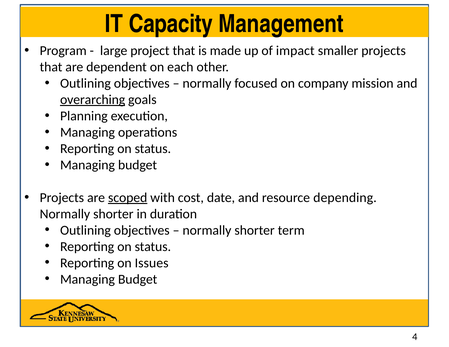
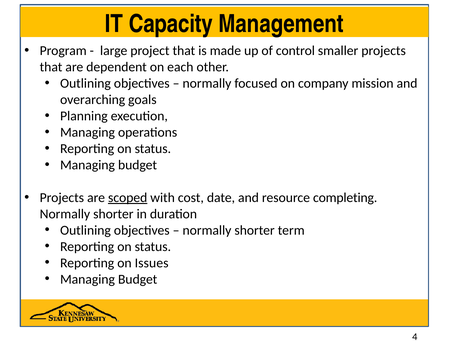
impact: impact -> control
overarching underline: present -> none
depending: depending -> completing
